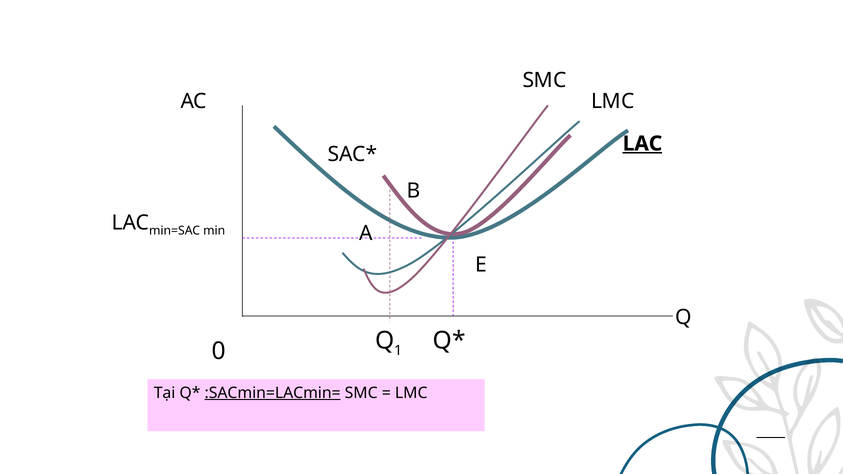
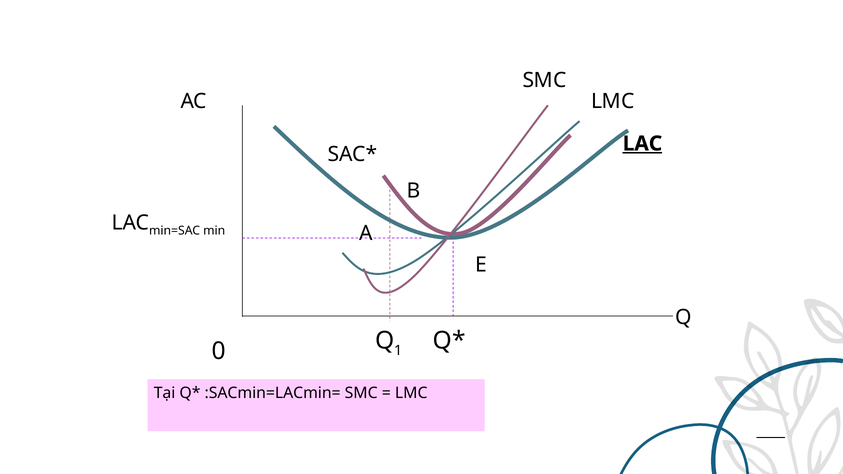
:SACmin=LACmin= underline: present -> none
